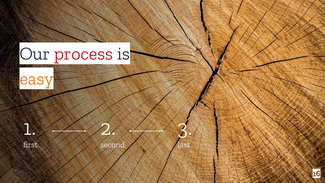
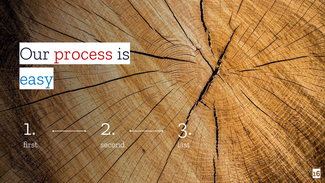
easy colour: orange -> blue
